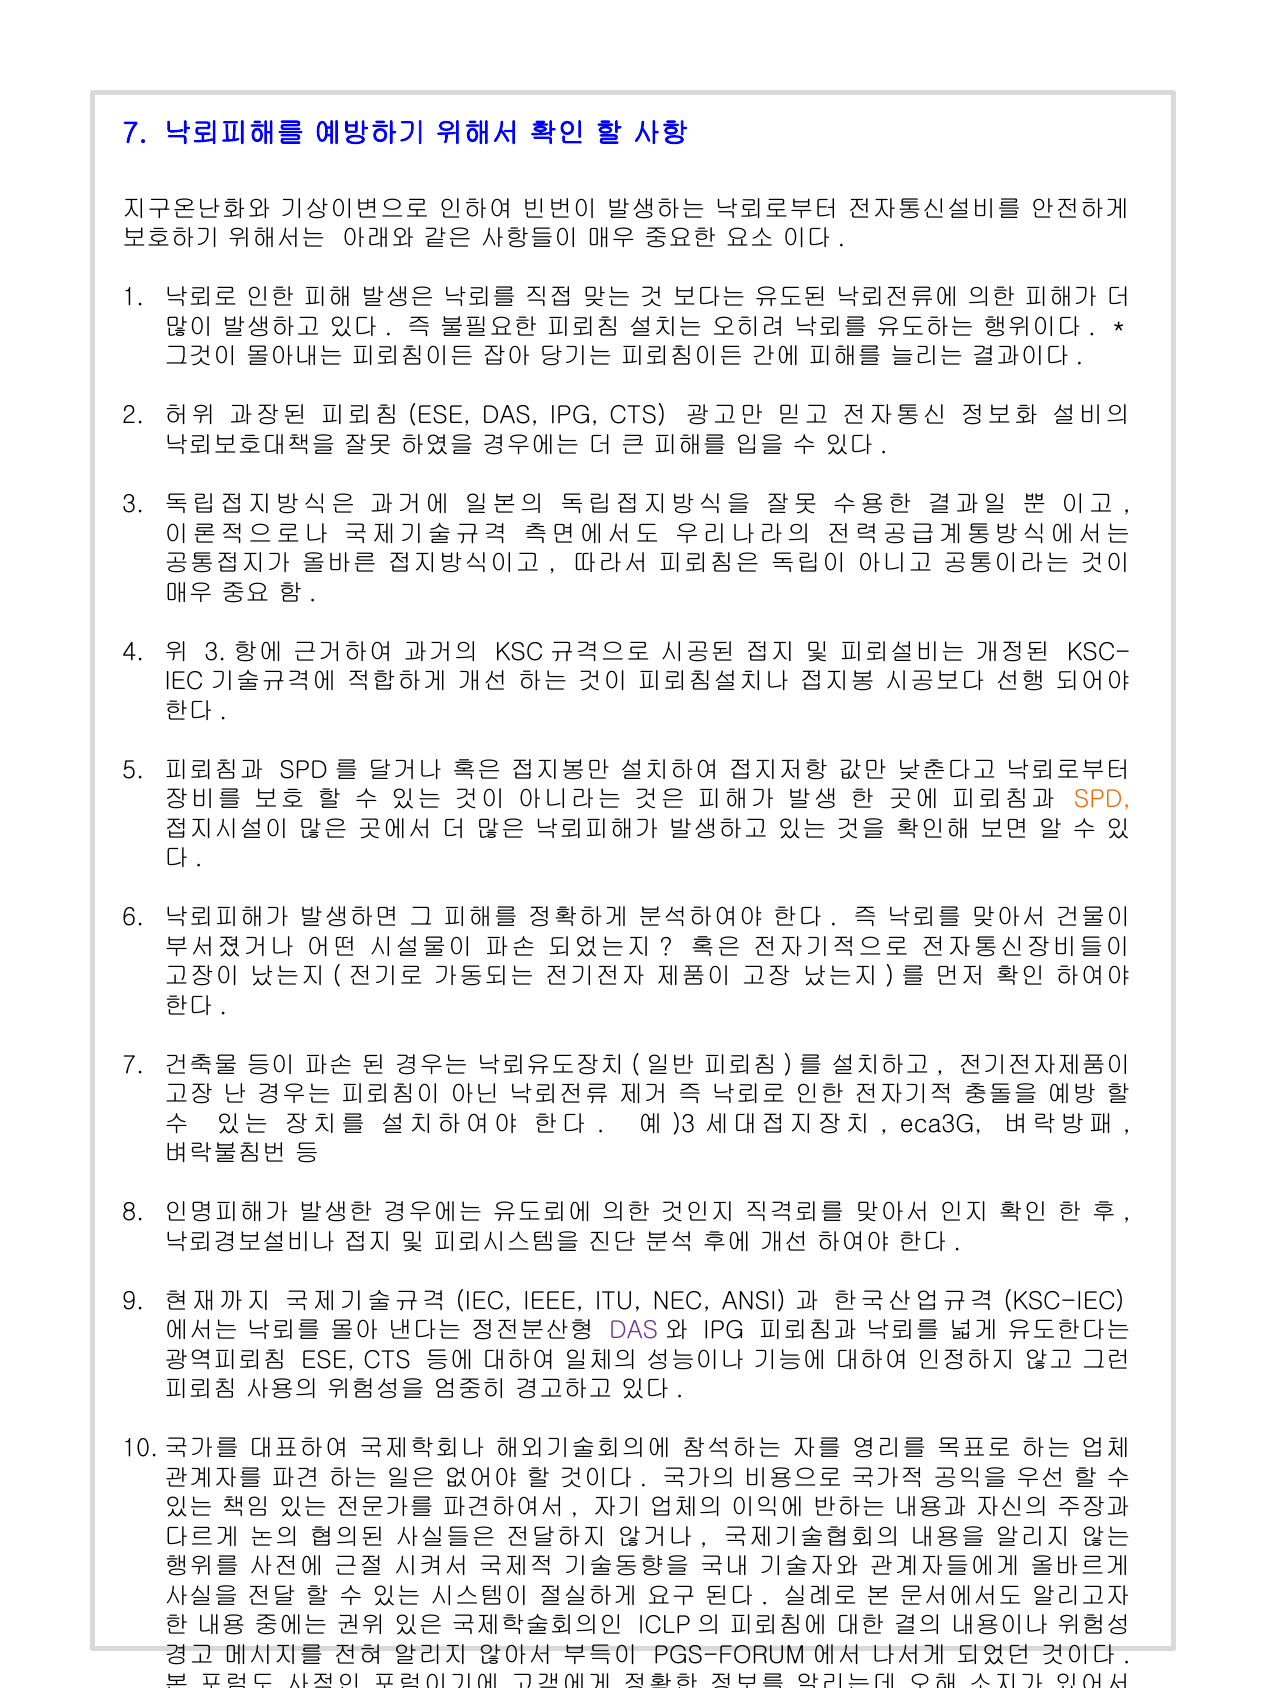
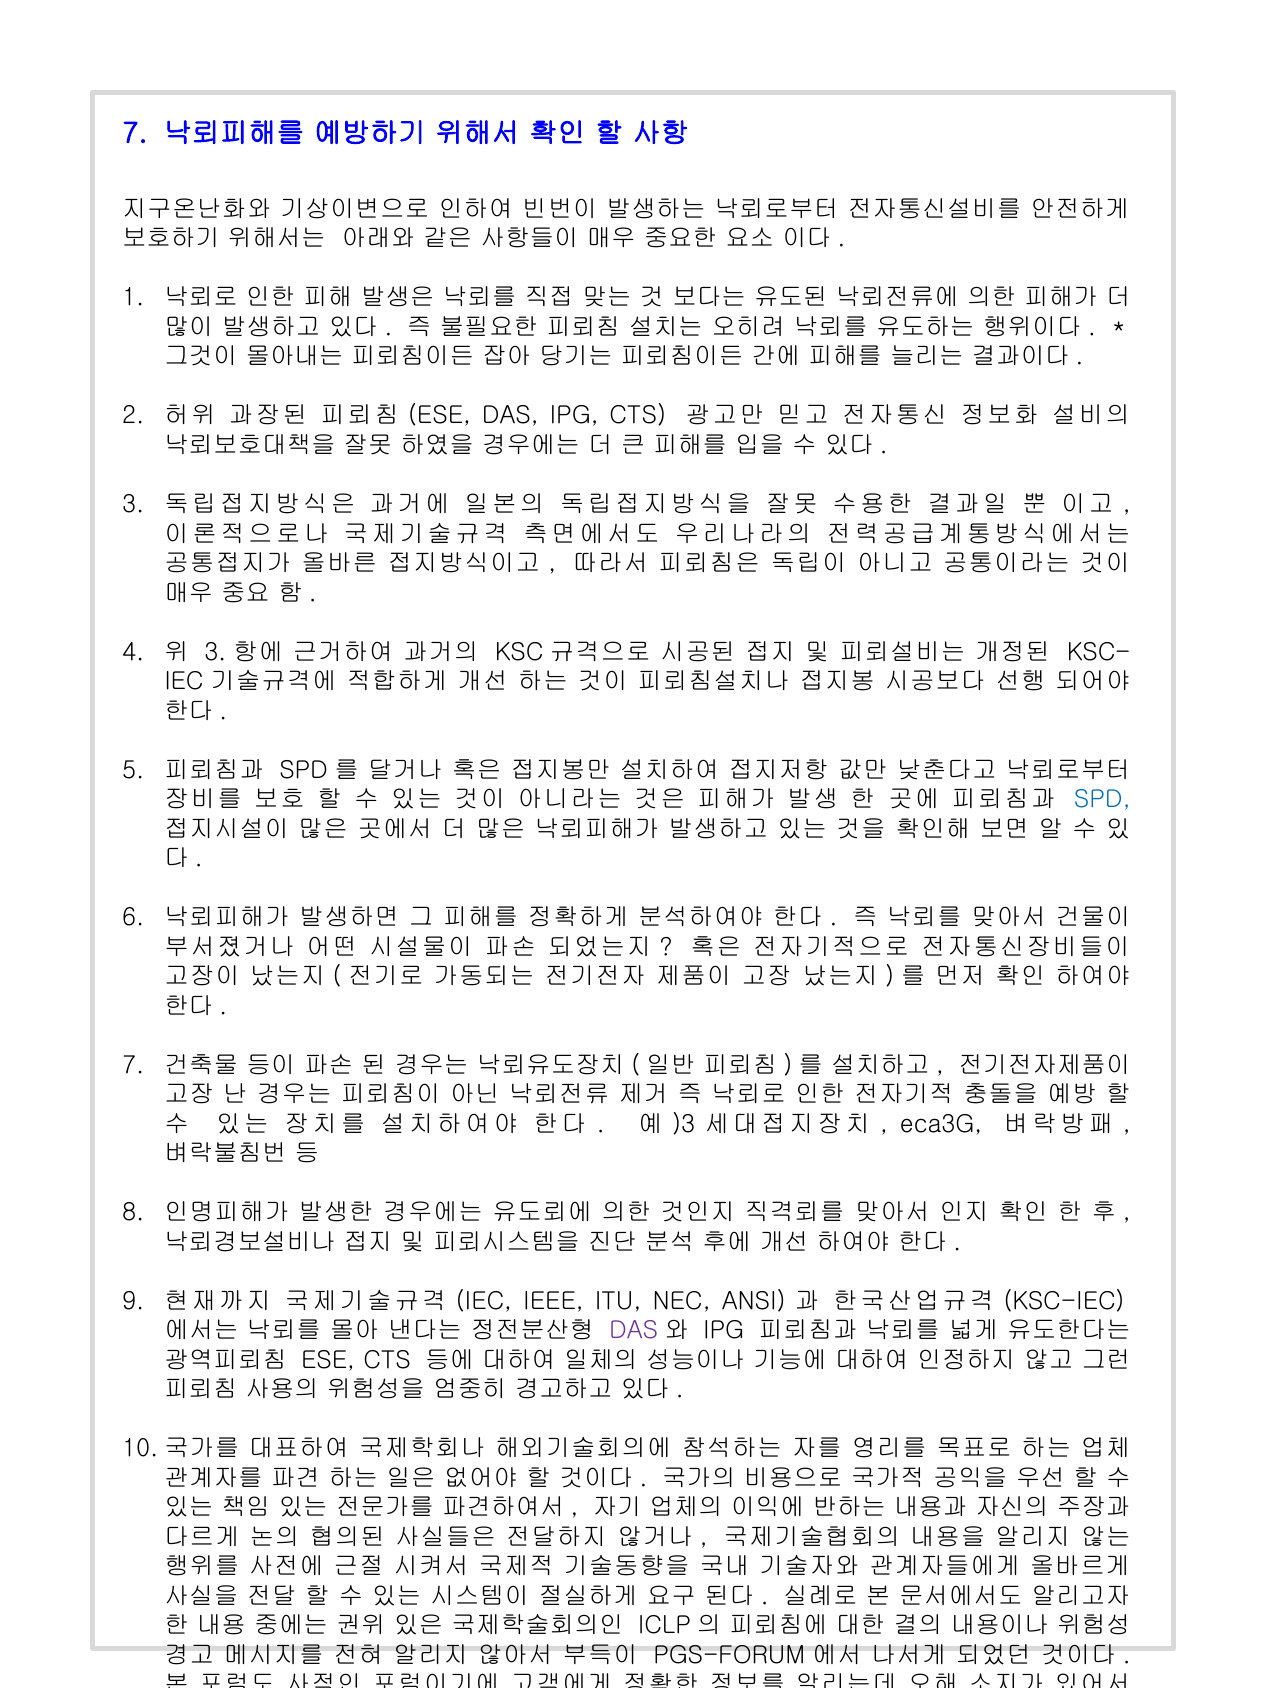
SPD at (1102, 799) colour: orange -> blue
